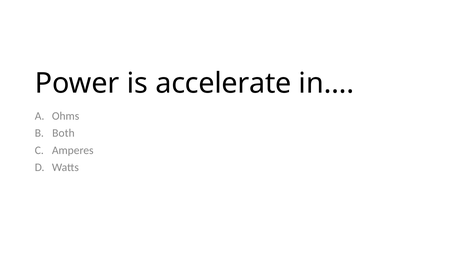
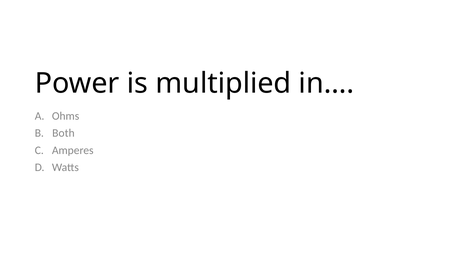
accelerate: accelerate -> multiplied
